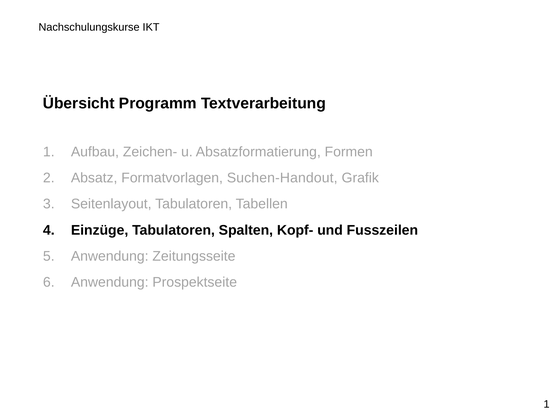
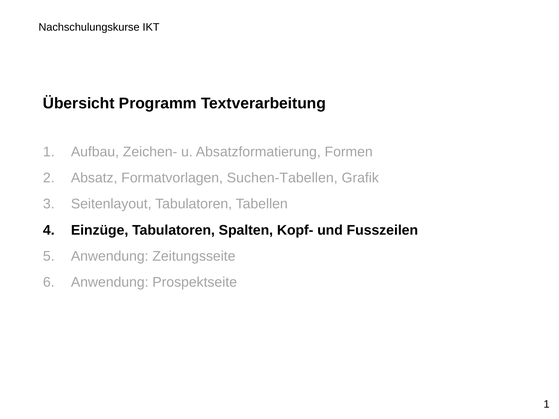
Suchen-Handout: Suchen-Handout -> Suchen-Tabellen
